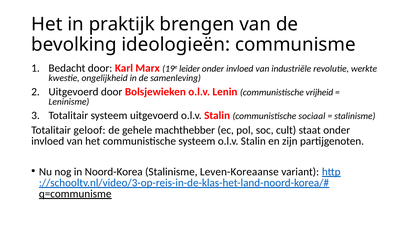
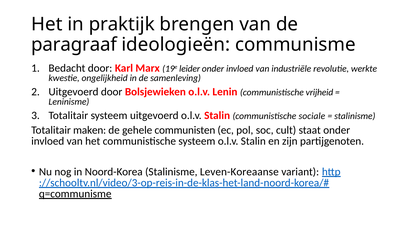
bevolking: bevolking -> paragraaf
sociaal: sociaal -> sociale
geloof: geloof -> maken
machthebber: machthebber -> communisten
